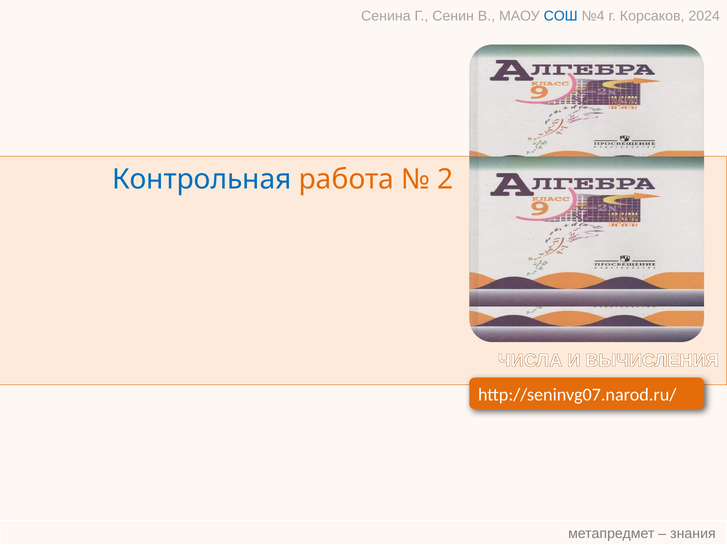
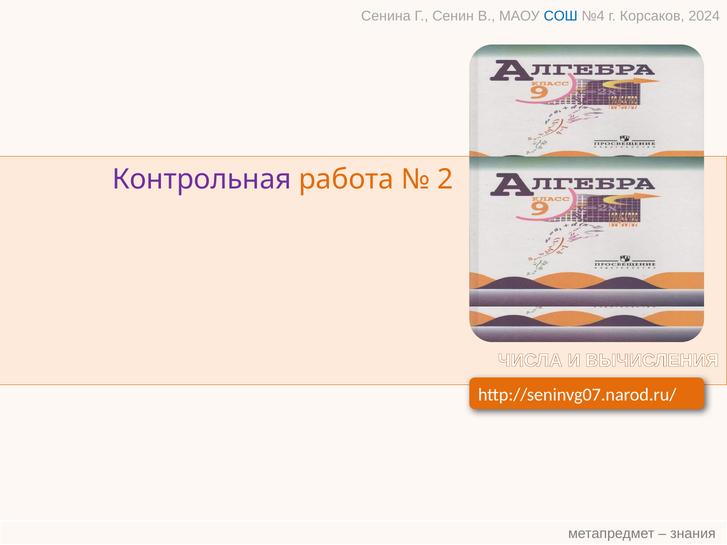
Контрольная colour: blue -> purple
